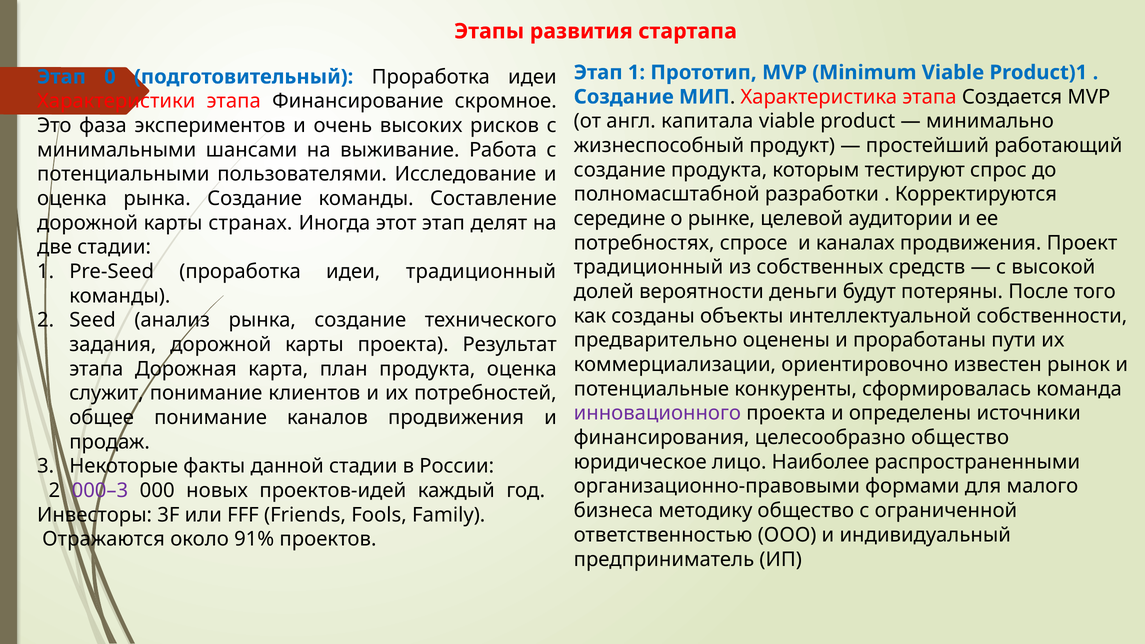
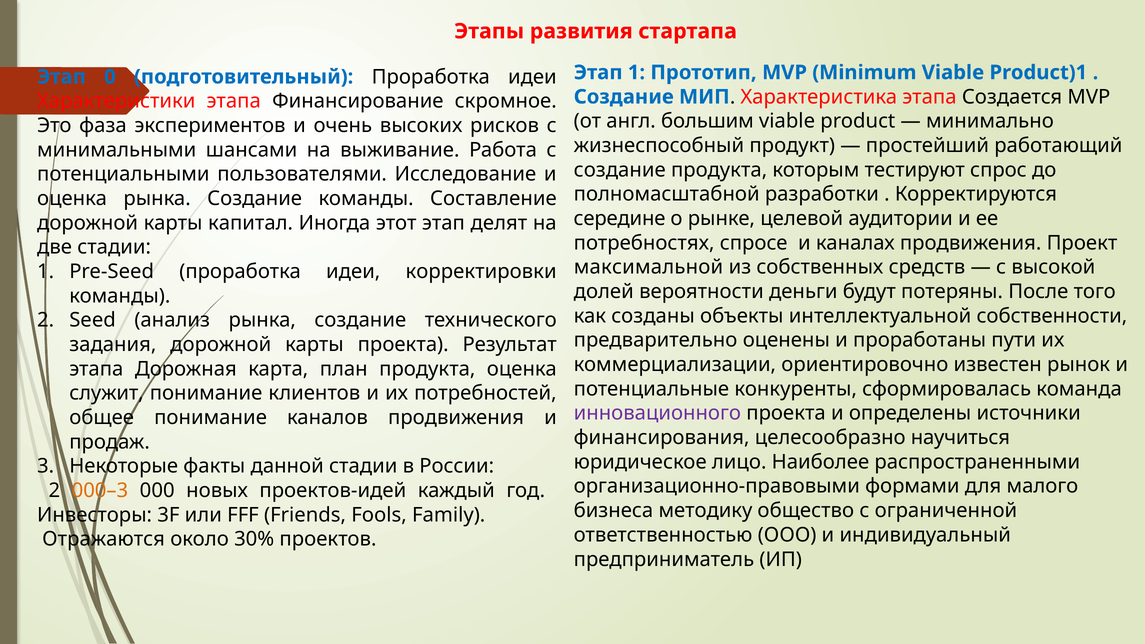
капитала: капитала -> большим
странах: странах -> капитал
традиционный at (648, 267): традиционный -> максимальной
идеи традиционный: традиционный -> корректировки
целесообразно общество: общество -> научиться
000–3 colour: purple -> orange
91%: 91% -> 30%
